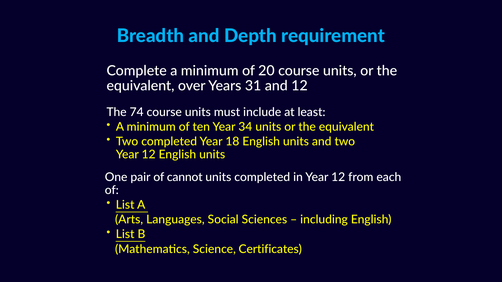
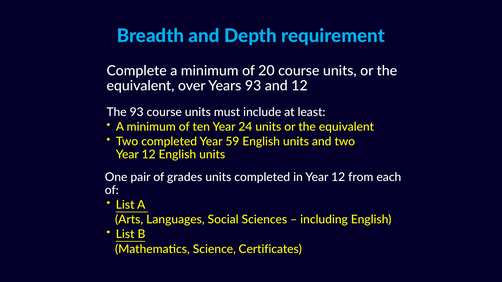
Years 31: 31 -> 93
The 74: 74 -> 93
34: 34 -> 24
18: 18 -> 59
cannot: cannot -> grades
